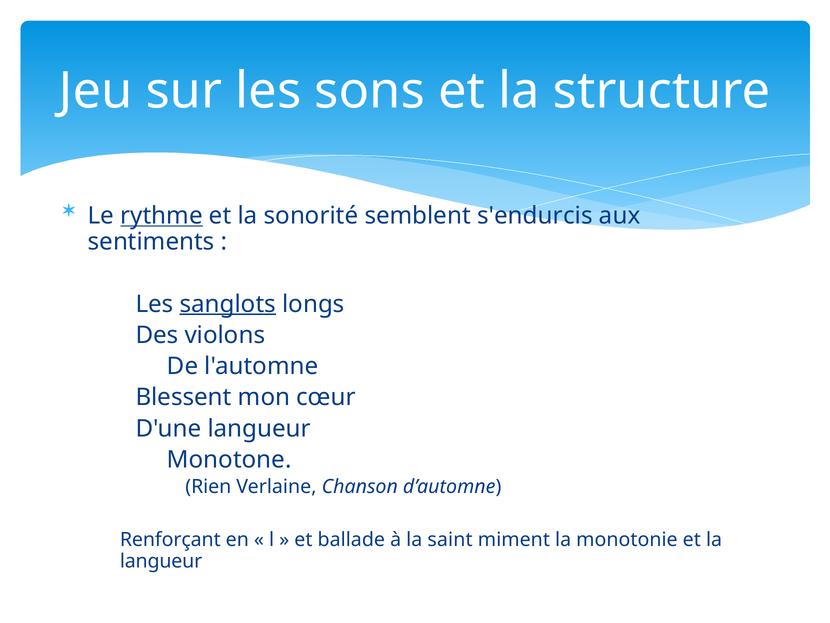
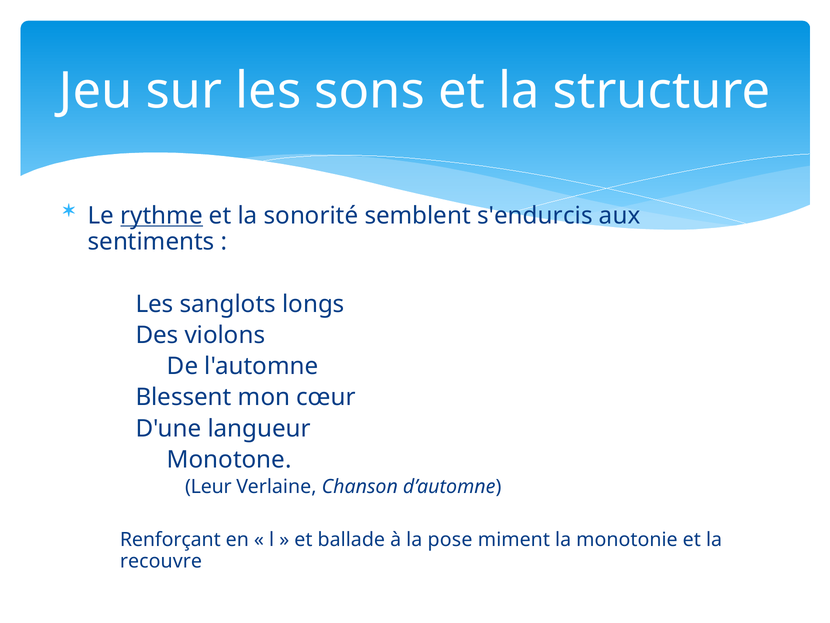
sanglots underline: present -> none
Rien: Rien -> Leur
saint: saint -> pose
langueur at (161, 561): langueur -> recouvre
